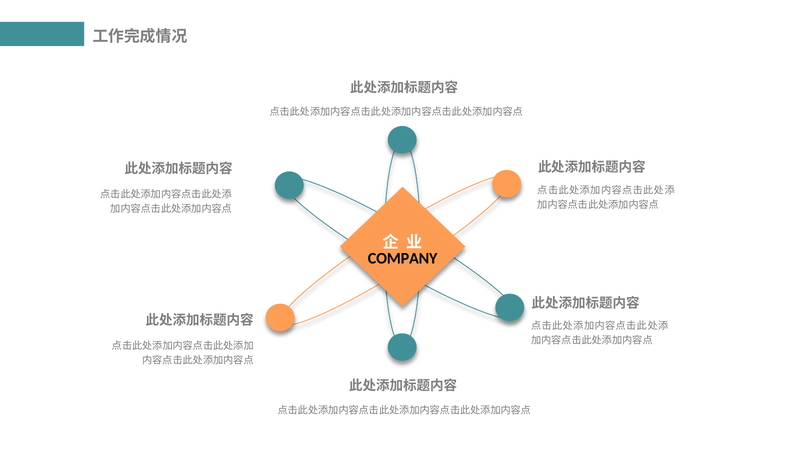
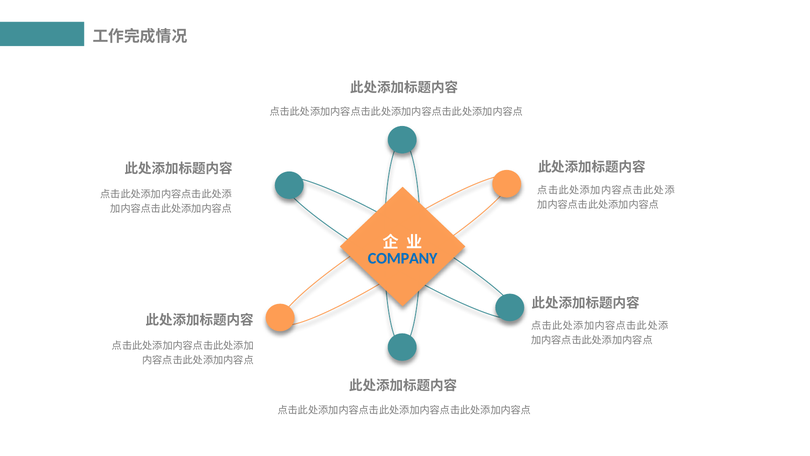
COMPANY colour: black -> blue
